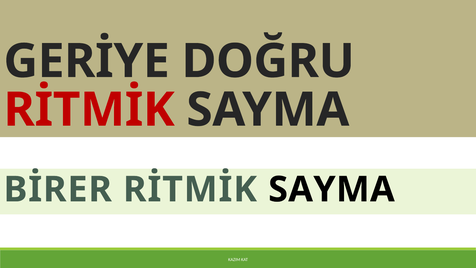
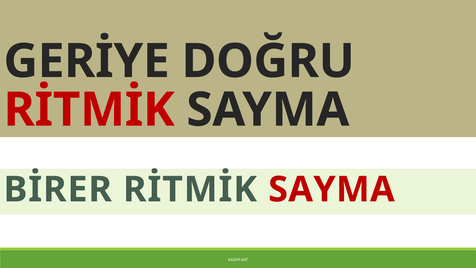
SAYMA at (331, 189) colour: black -> red
